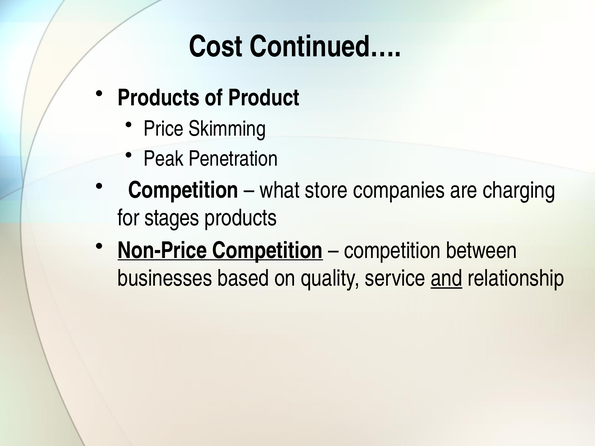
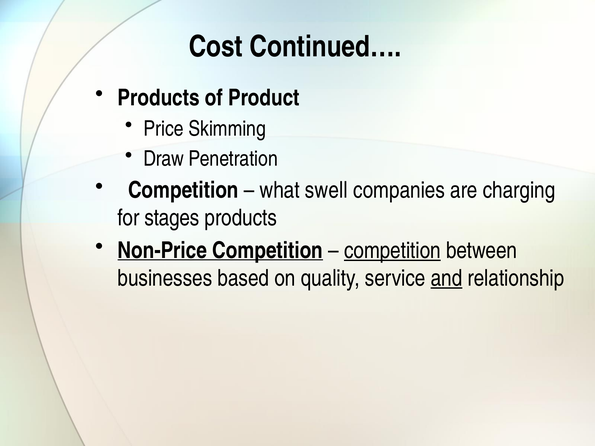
Peak: Peak -> Draw
store: store -> swell
competition at (392, 251) underline: none -> present
